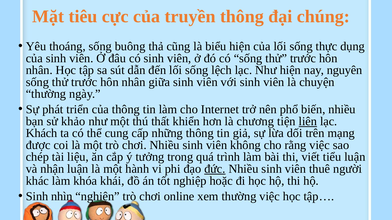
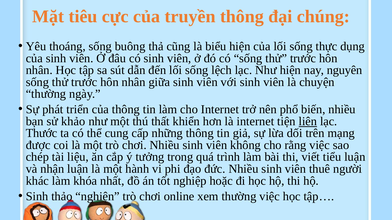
là chương: chương -> internet
Khách: Khách -> Thước
đức underline: present -> none
khái: khái -> nhất
nhìn: nhìn -> thảo
